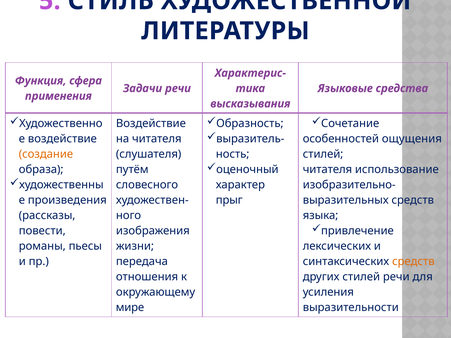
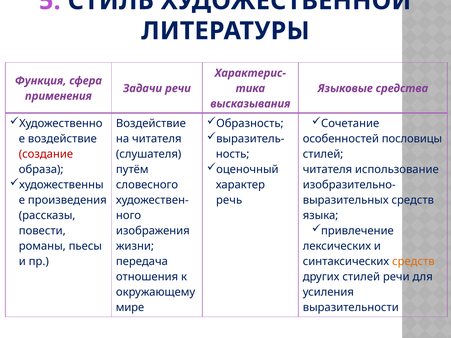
ощущения: ощущения -> пословицы
создание colour: orange -> red
прыг: прыг -> речь
